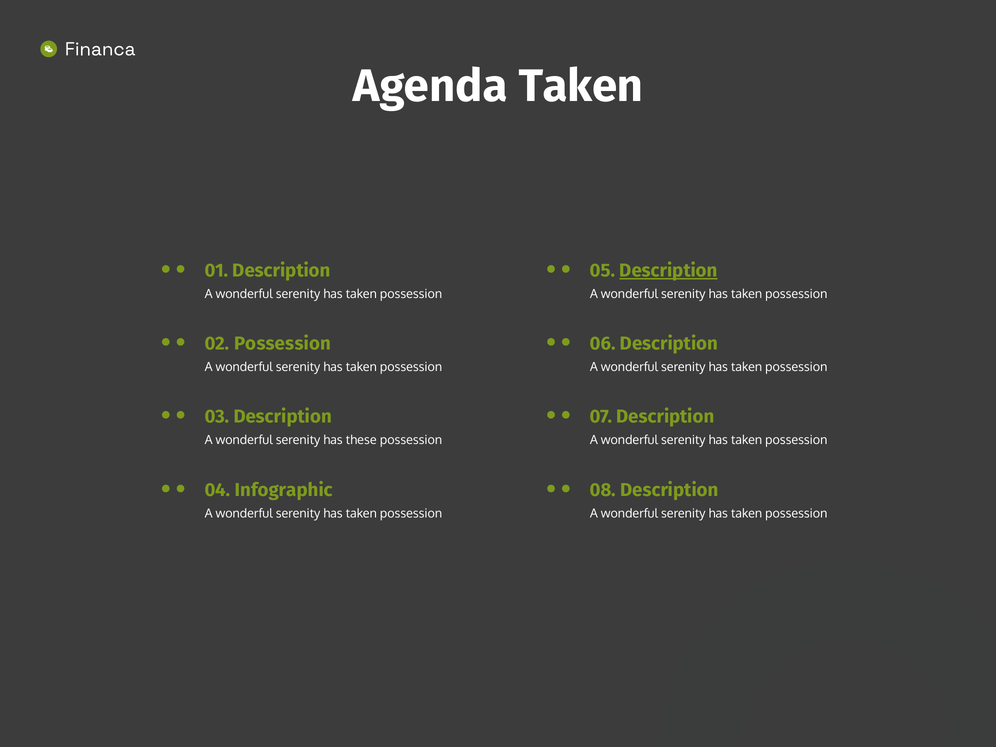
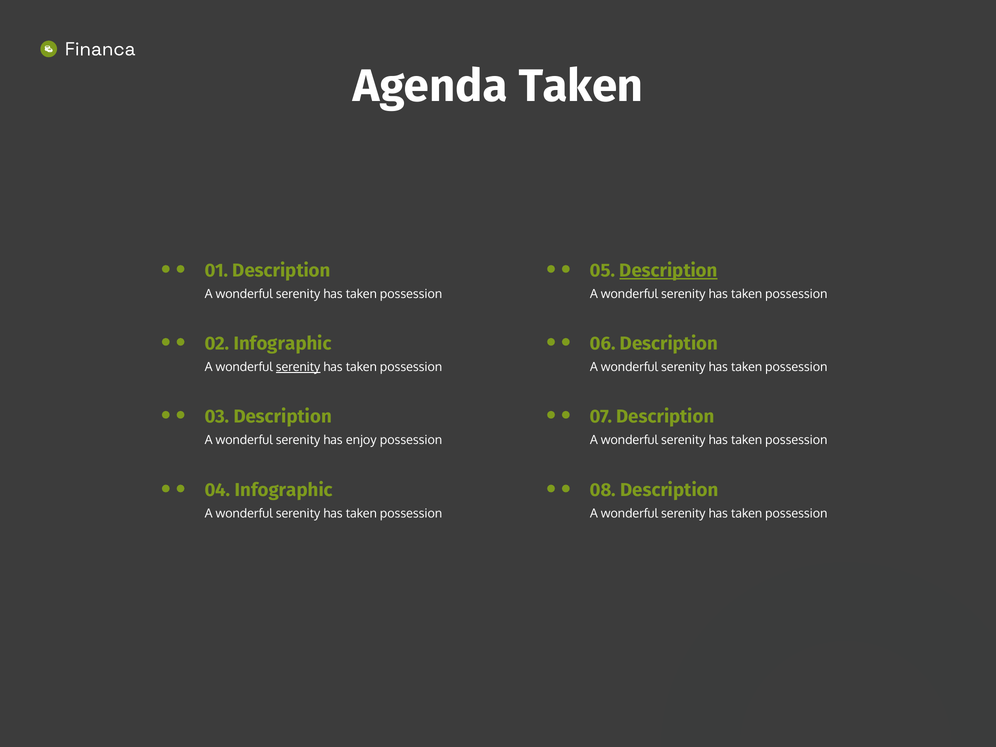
02 Possession: Possession -> Infographic
serenity at (298, 367) underline: none -> present
these: these -> enjoy
